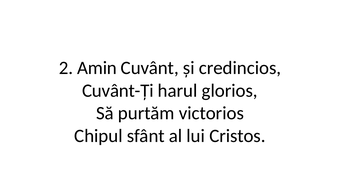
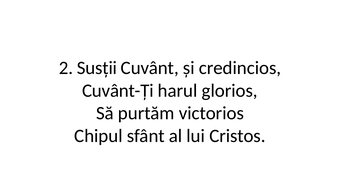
Amin: Amin -> Susții
